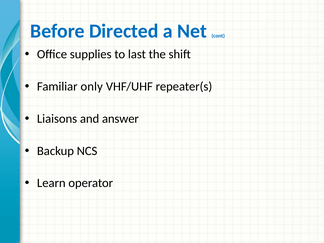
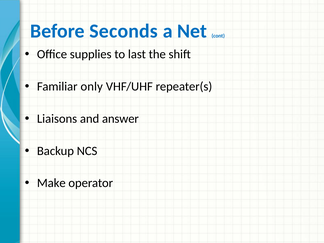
Directed: Directed -> Seconds
Learn: Learn -> Make
